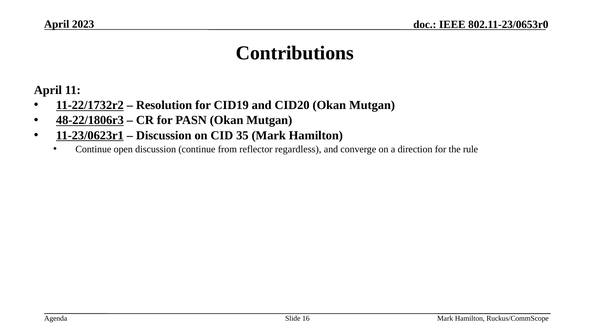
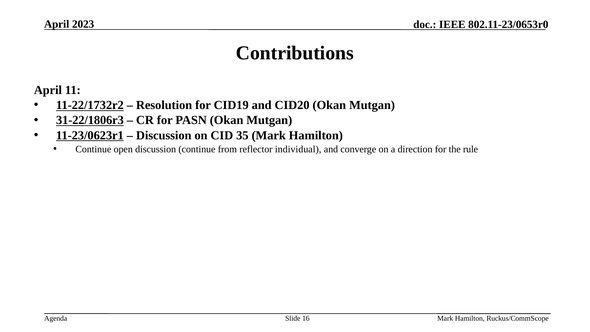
48-22/1806r3: 48-22/1806r3 -> 31-22/1806r3
regardless: regardless -> individual
